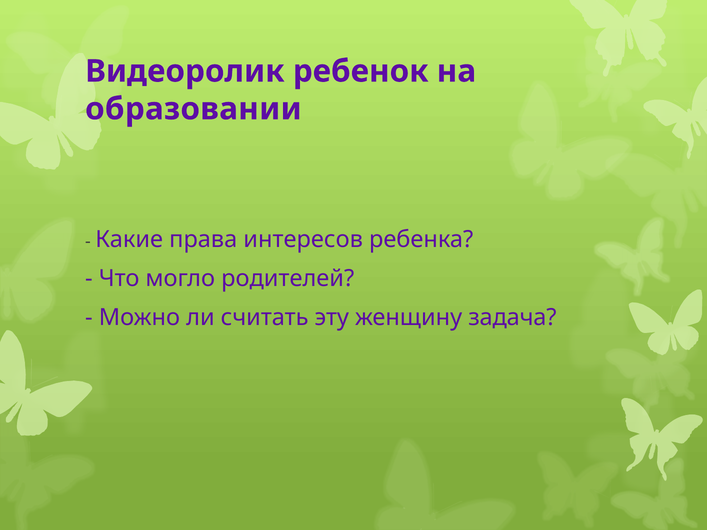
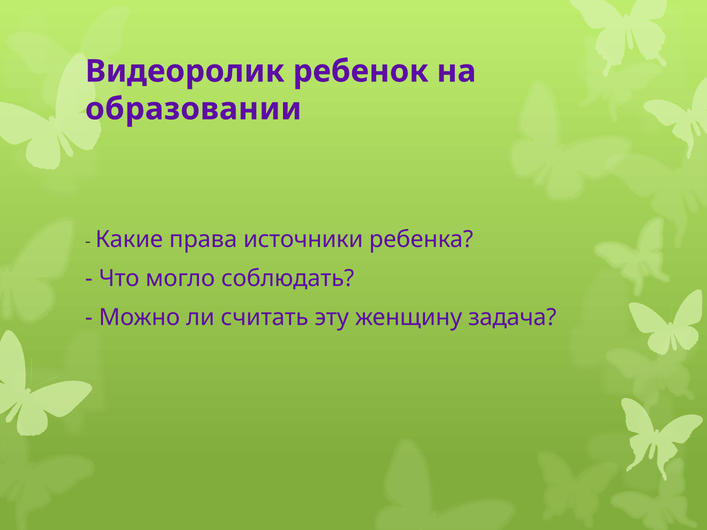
интересов: интересов -> источники
родителей: родителей -> соблюдать
